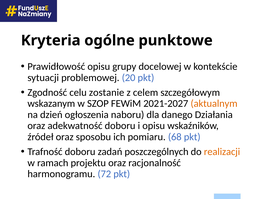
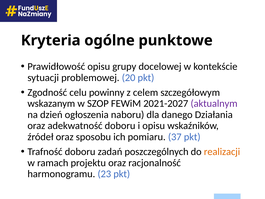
zostanie: zostanie -> powinny
aktualnym colour: orange -> purple
68: 68 -> 37
72: 72 -> 23
